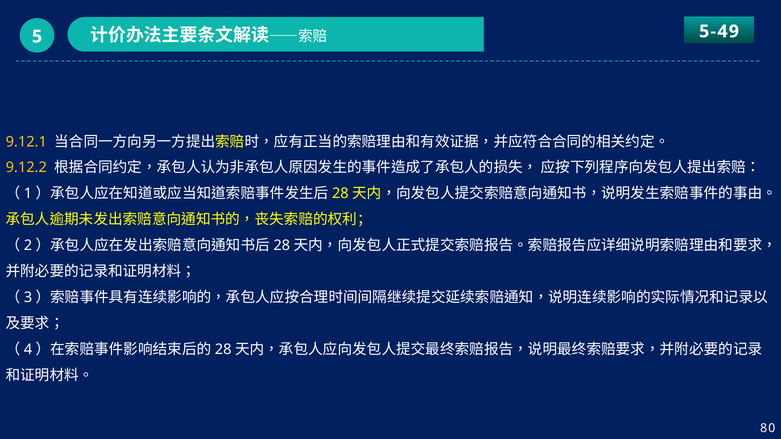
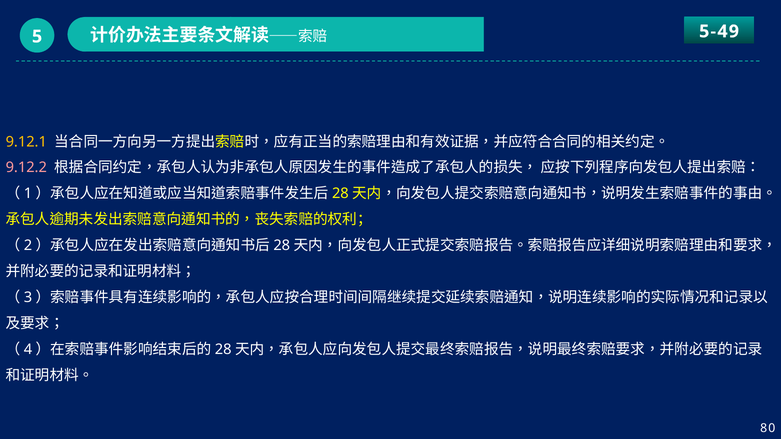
9.12.2 colour: yellow -> pink
